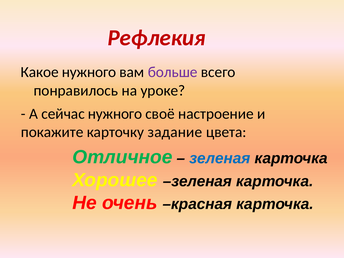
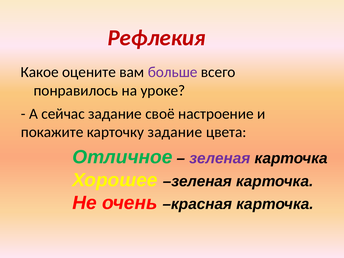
Какое нужного: нужного -> оцените
сейчас нужного: нужного -> задание
зеленая at (220, 158) colour: blue -> purple
